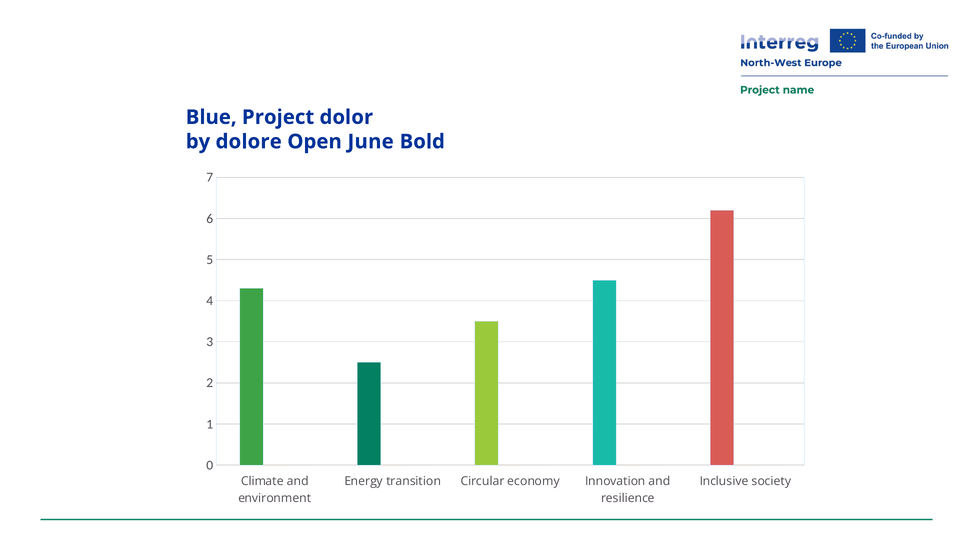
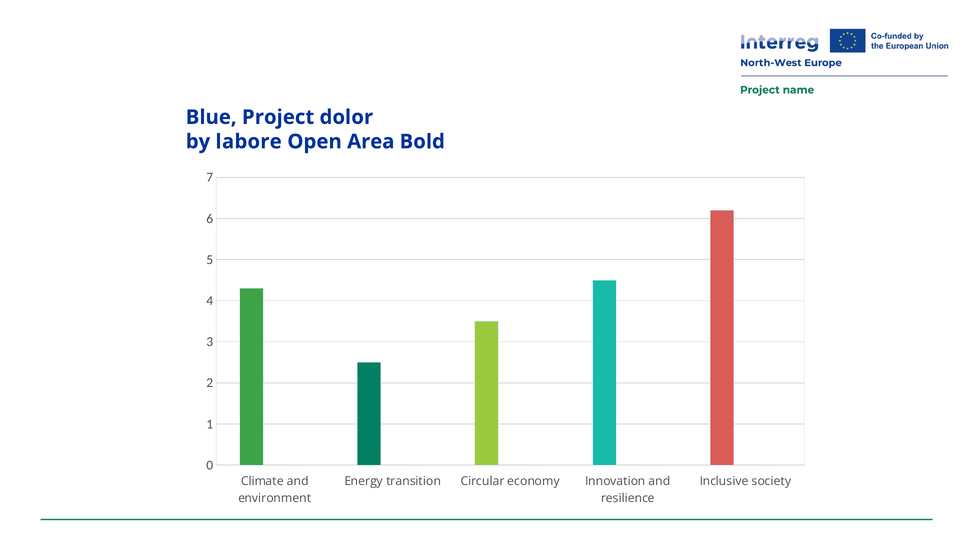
dolore: dolore -> labore
June: June -> Area
